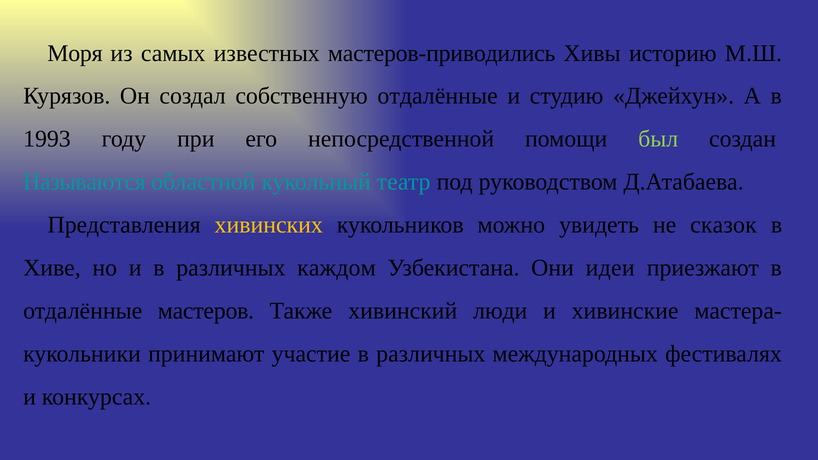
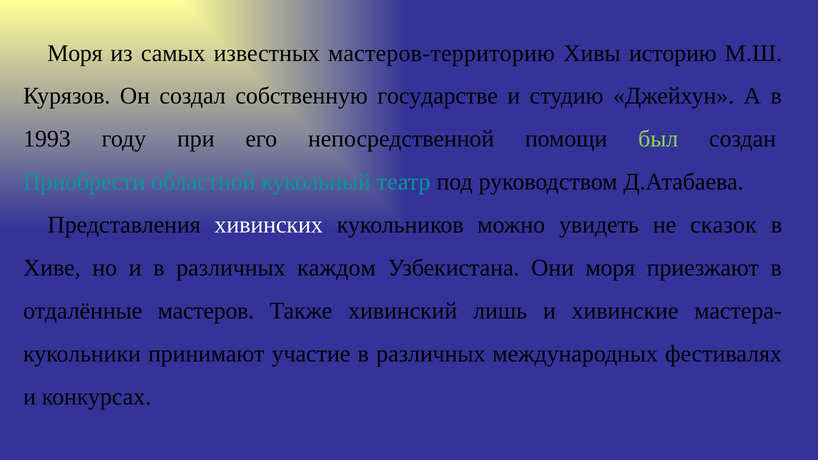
мастеров-приводились: мастеров-приводились -> мастеров-территорию
собственную отдалённые: отдалённые -> государстве
Называются: Называются -> Приобрести
хивинских colour: yellow -> white
Они идеи: идеи -> моря
люди: люди -> лишь
